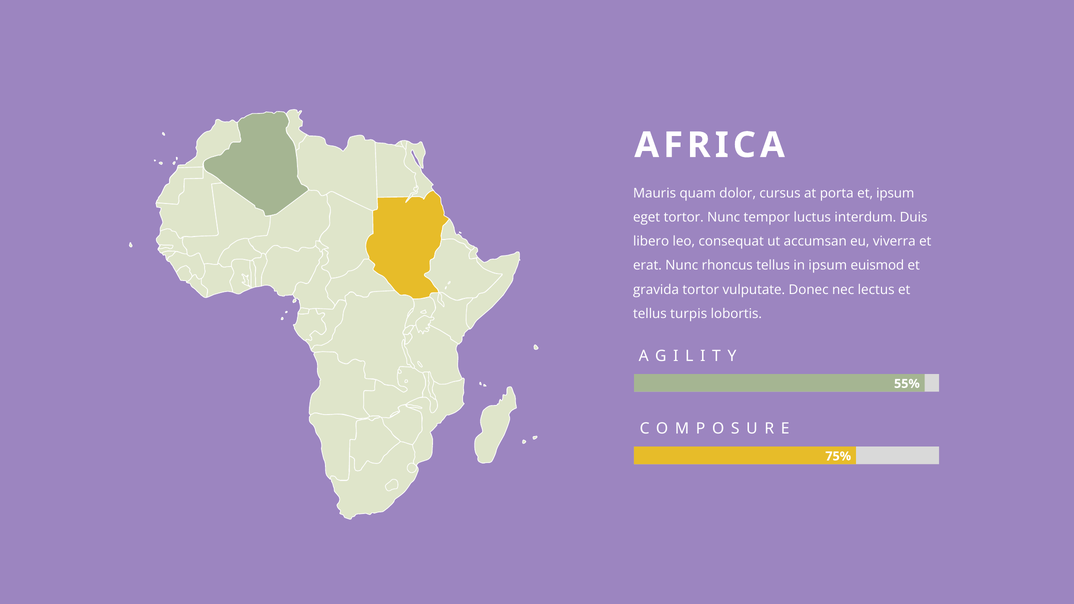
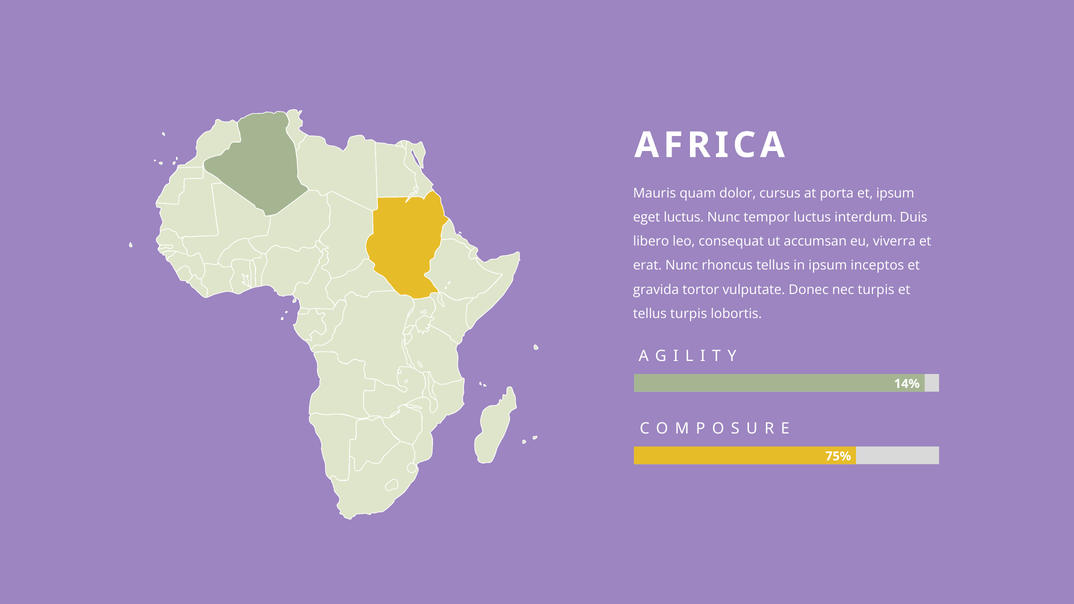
eget tortor: tortor -> luctus
euismod: euismod -> inceptos
nec lectus: lectus -> turpis
55%: 55% -> 14%
